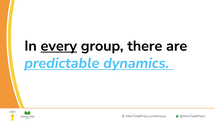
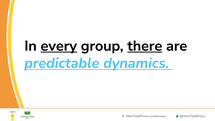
there underline: none -> present
